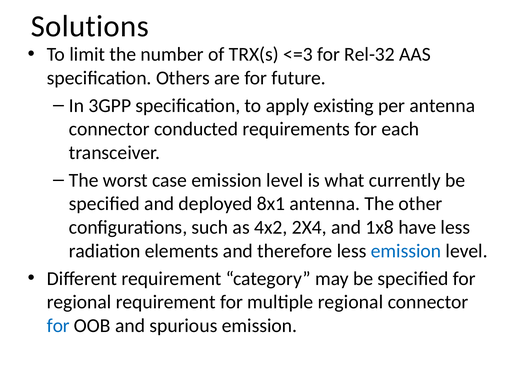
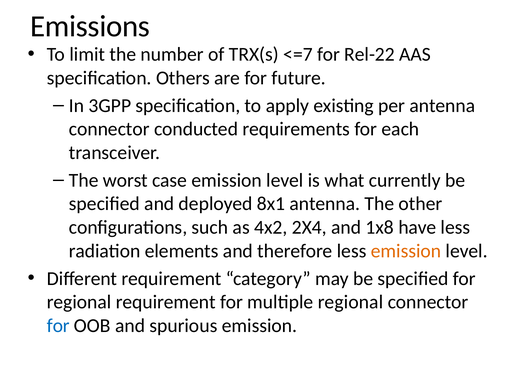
Solutions: Solutions -> Emissions
<=3: <=3 -> <=7
Rel-32: Rel-32 -> Rel-22
emission at (406, 251) colour: blue -> orange
